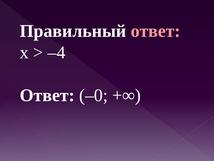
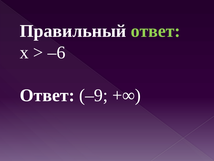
ответ at (156, 31) colour: pink -> light green
–4: –4 -> –6
–0: –0 -> –9
